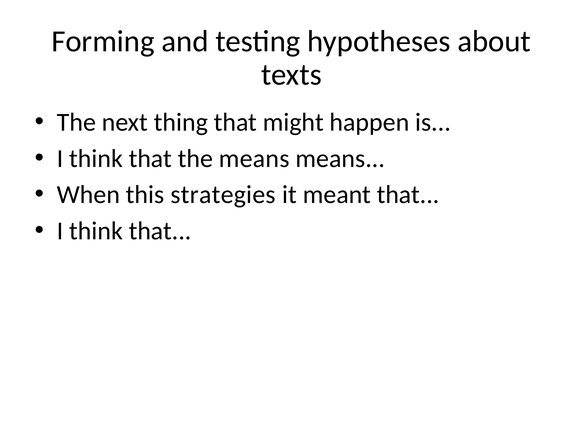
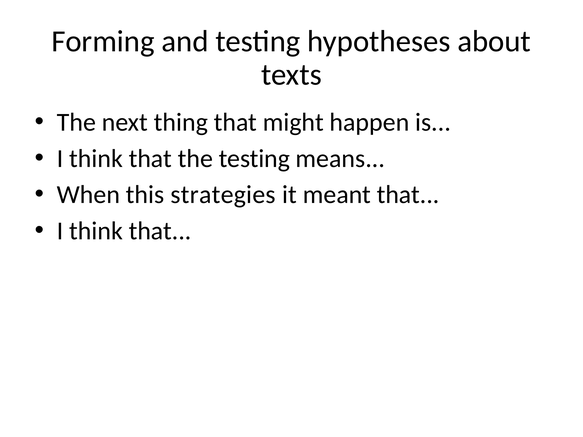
the means: means -> testing
